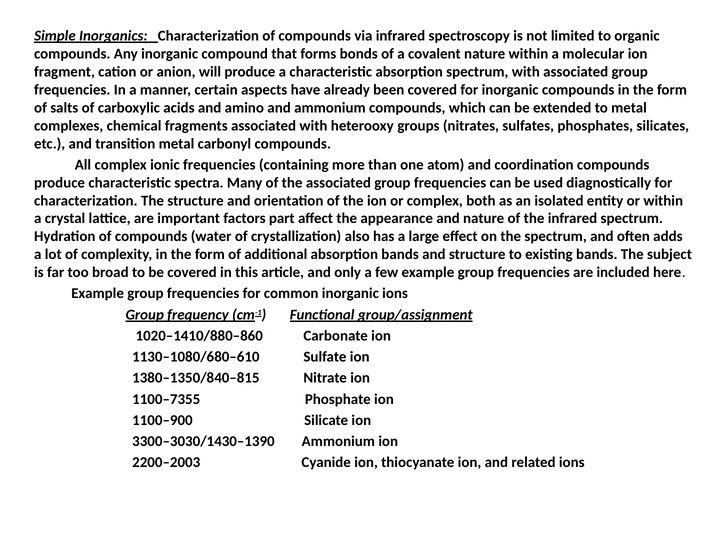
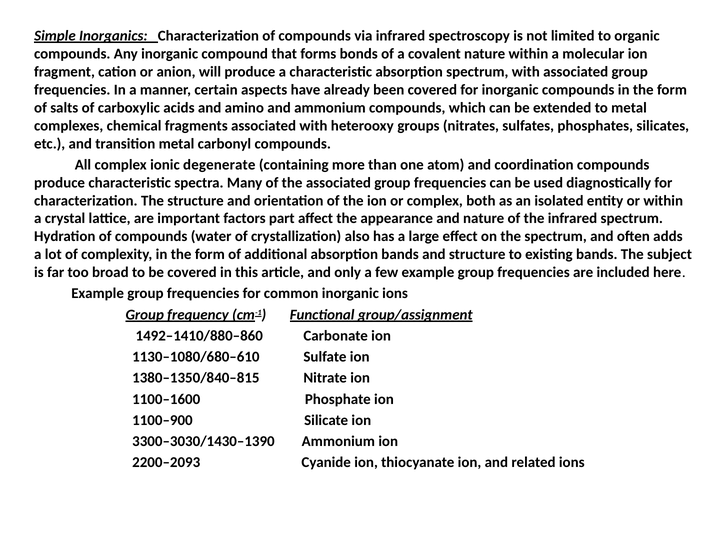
ionic frequencies: frequencies -> degenerate
1020–1410/880–860: 1020–1410/880–860 -> 1492–1410/880–860
1100–7355: 1100–7355 -> 1100–1600
2200–2003: 2200–2003 -> 2200–2093
